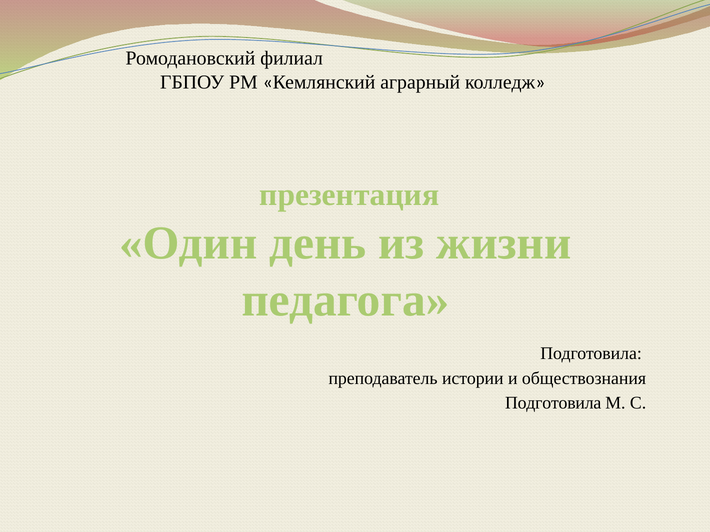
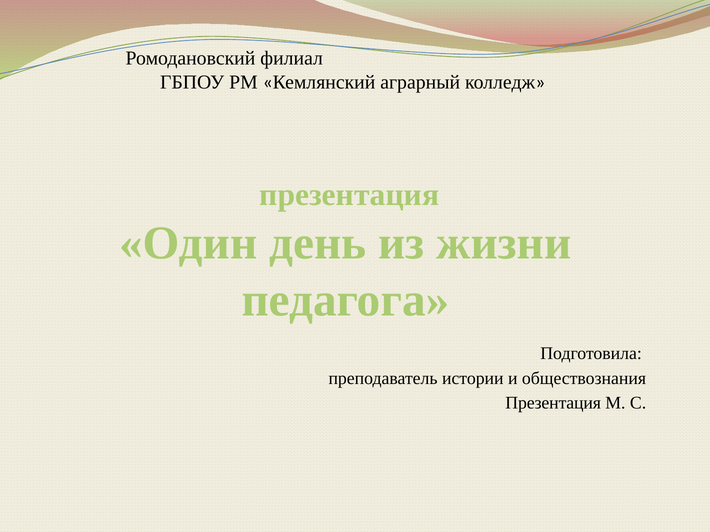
Подготовила at (553, 404): Подготовила -> Презентация
